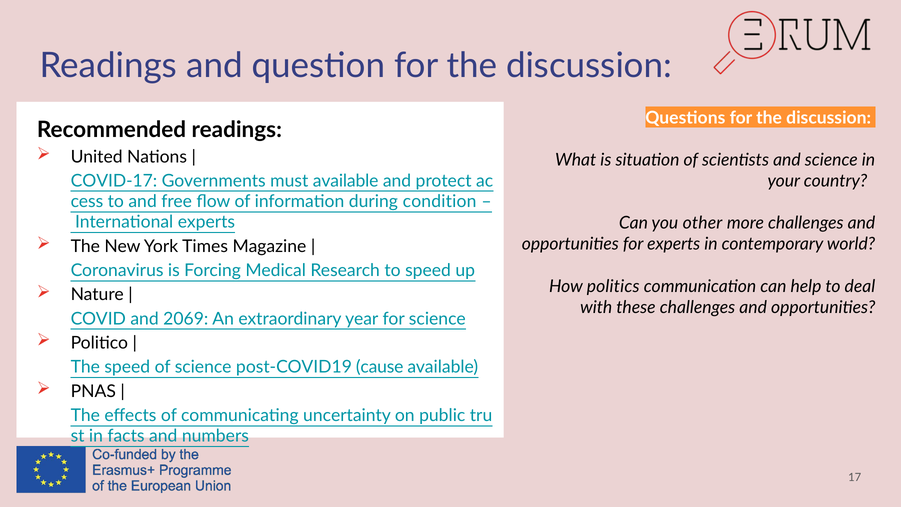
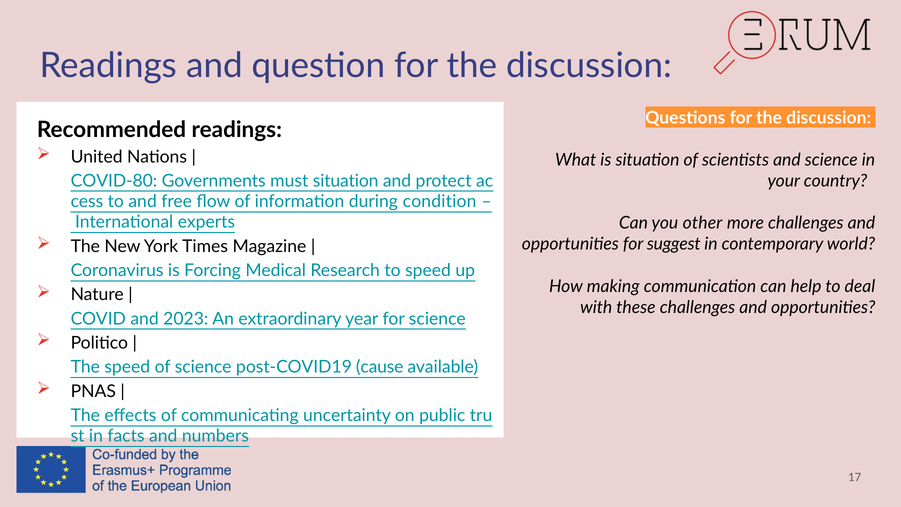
COVID-17: COVID-17 -> COVID-80
must available: available -> situation
for experts: experts -> suggest
politics: politics -> making
2069: 2069 -> 2023
